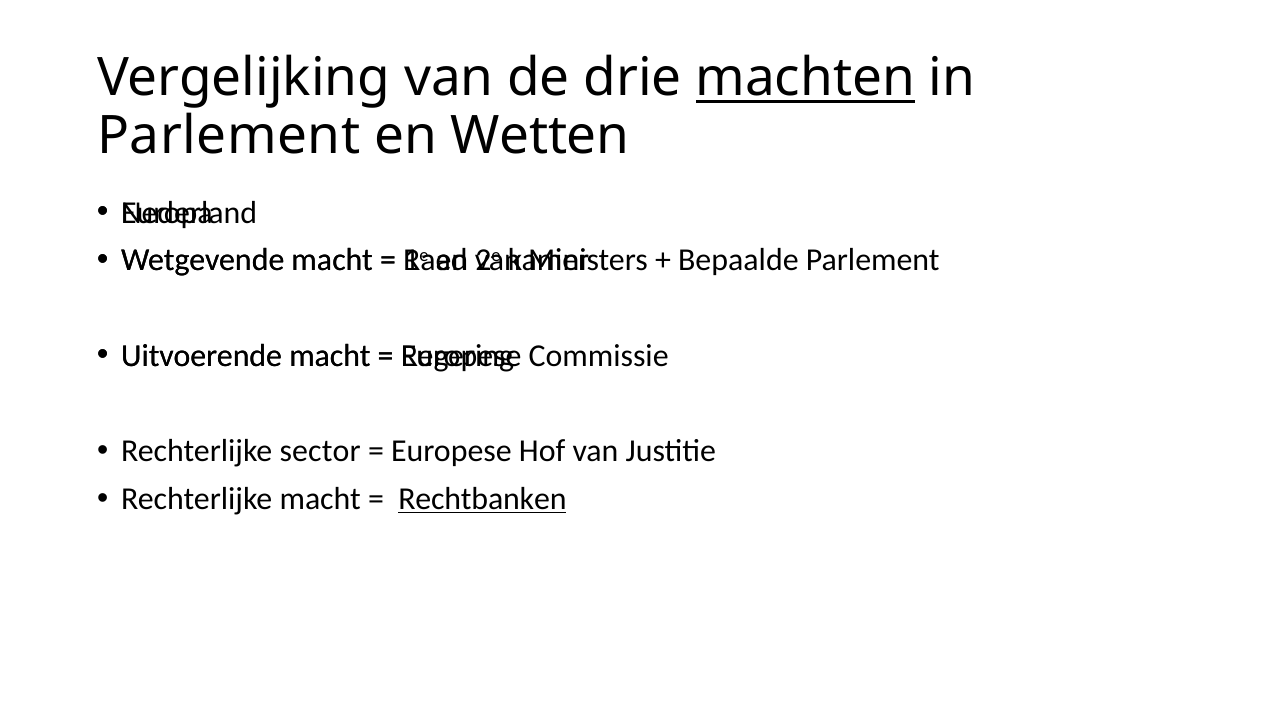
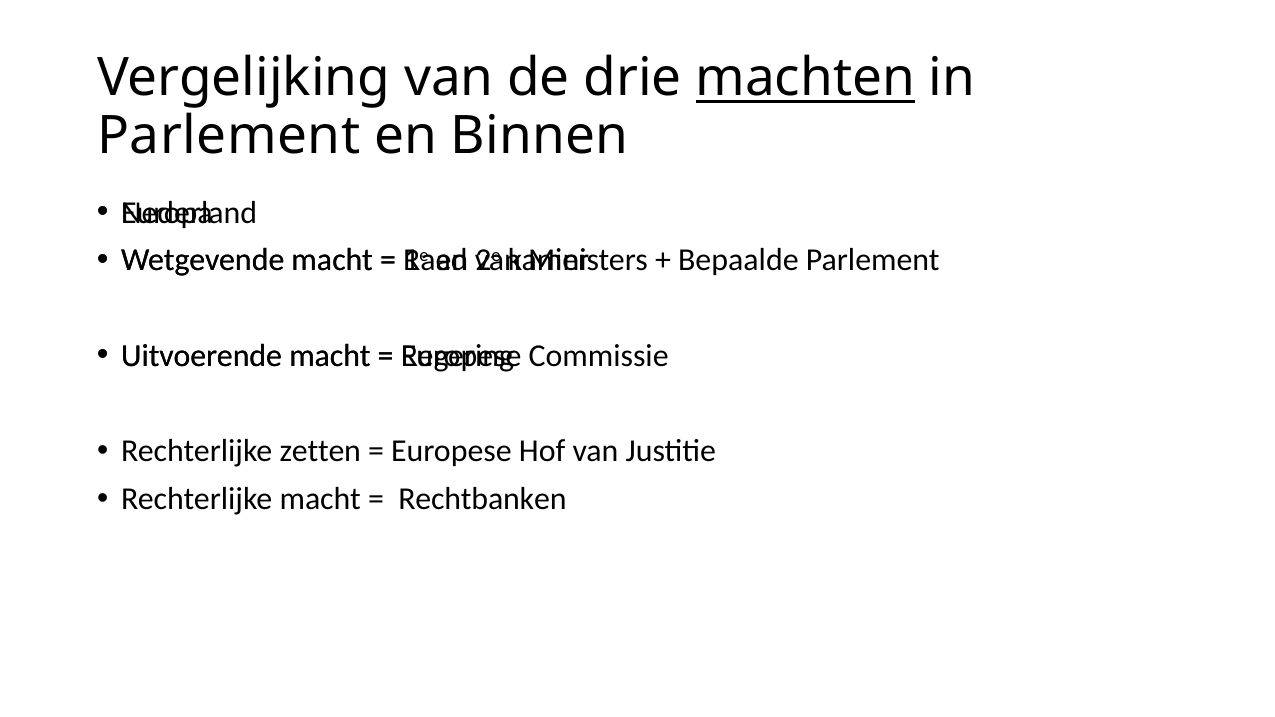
Wetten: Wetten -> Binnen
sector: sector -> zetten
Rechtbanken underline: present -> none
